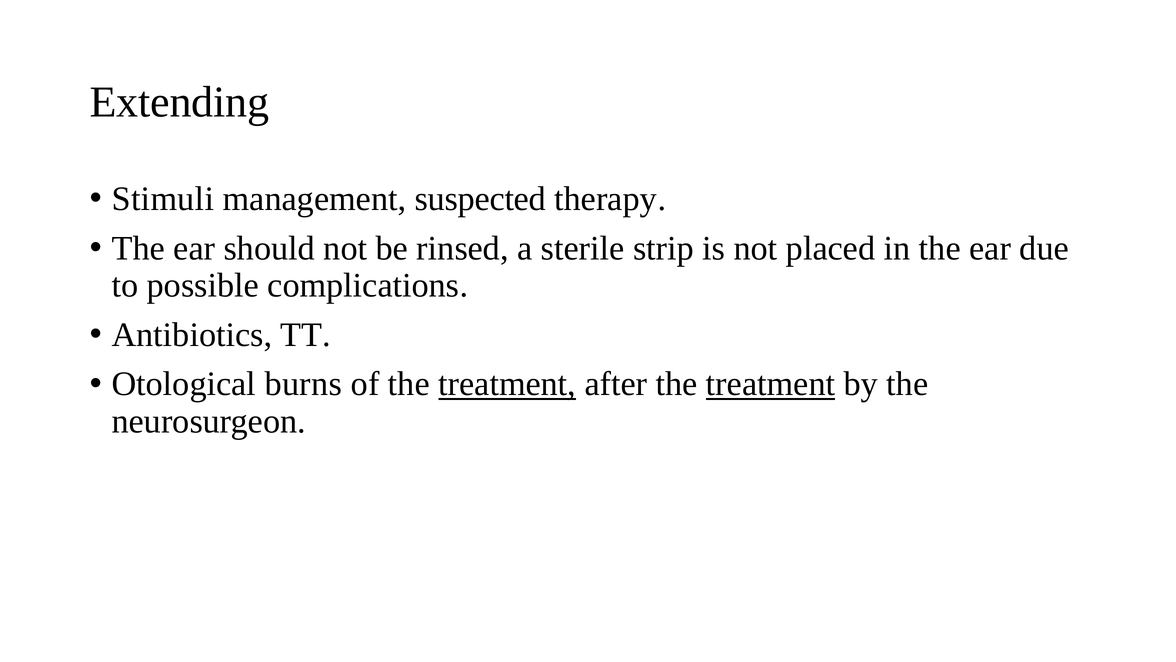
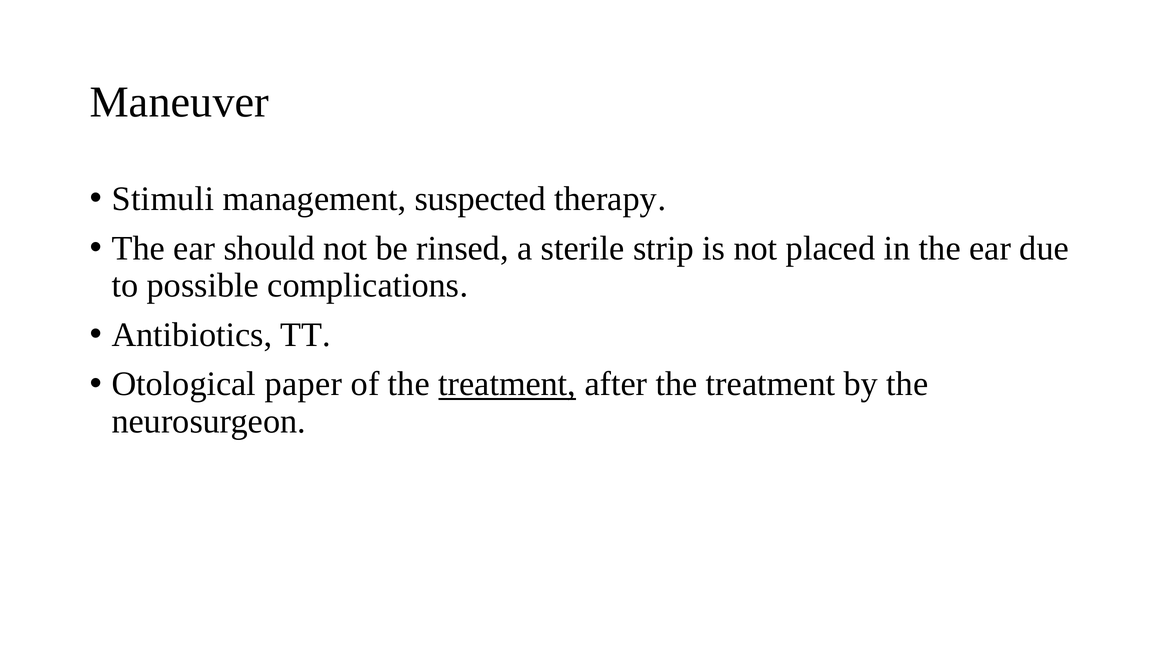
Extending: Extending -> Maneuver
burns: burns -> paper
treatment at (771, 384) underline: present -> none
